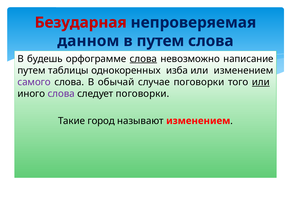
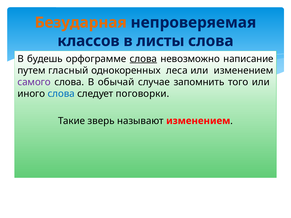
Безударная colour: red -> orange
данном: данном -> классов
в путем: путем -> листы
таблицы: таблицы -> гласный
изба: изба -> леса
случае поговорки: поговорки -> запомнить
или at (261, 82) underline: present -> none
слова at (61, 94) colour: purple -> blue
город: город -> зверь
